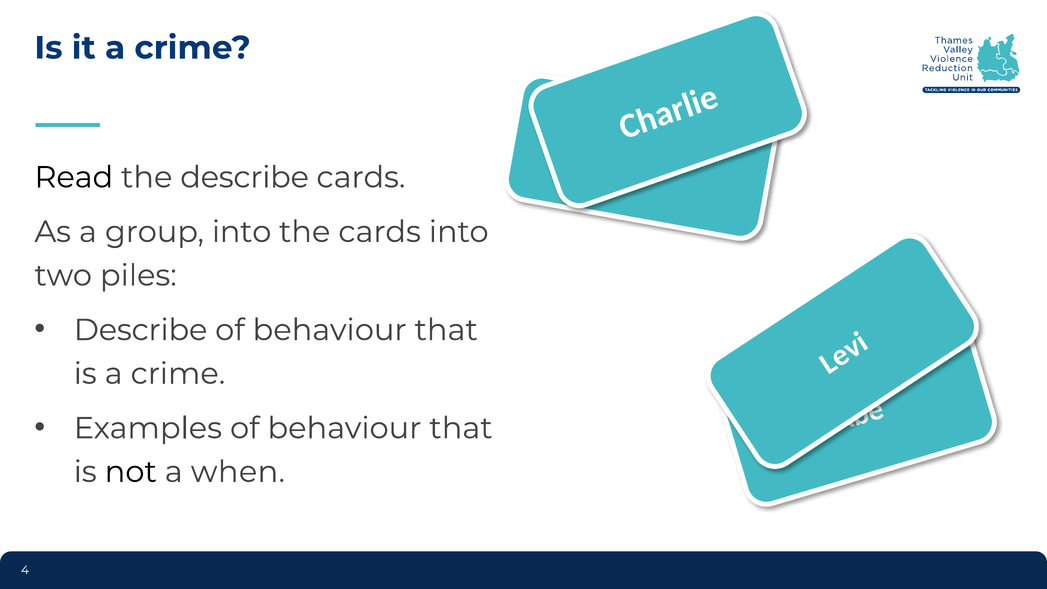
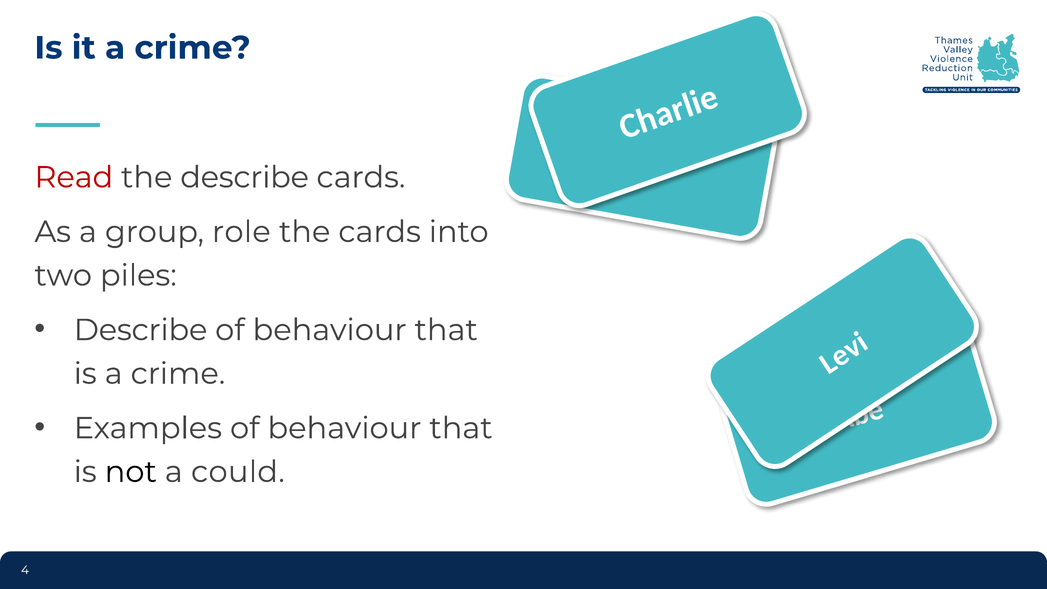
Read colour: black -> red
group into: into -> role
when: when -> could
